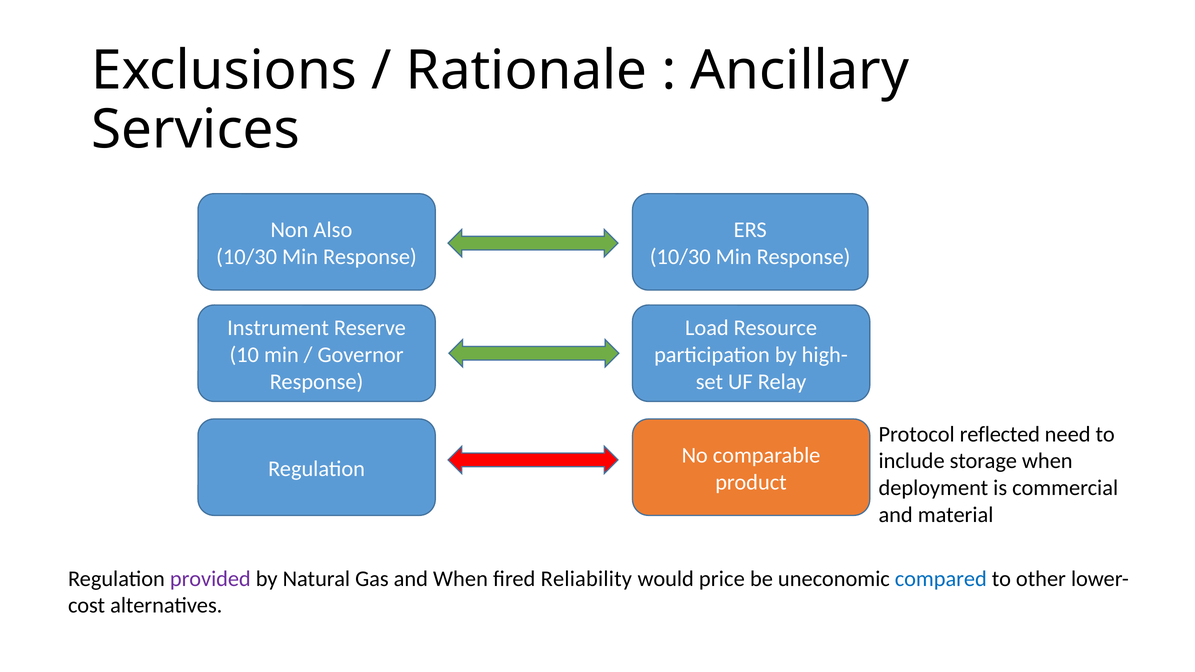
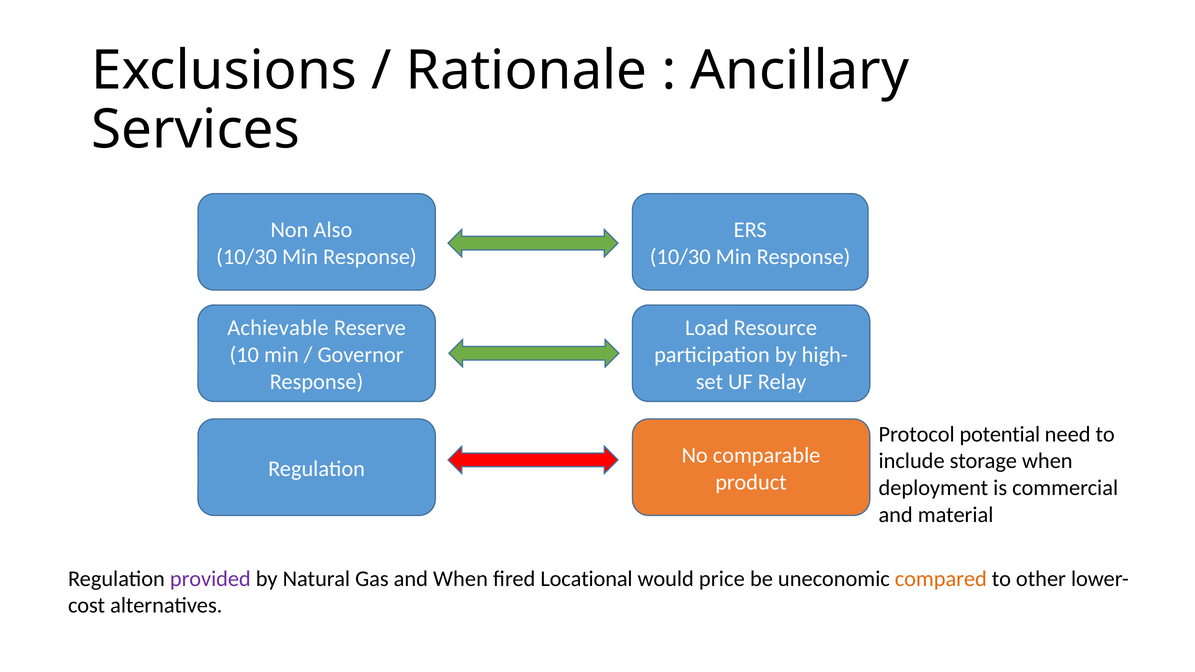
Instrument: Instrument -> Achievable
reflected: reflected -> potential
Reliability: Reliability -> Locational
compared colour: blue -> orange
